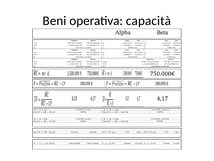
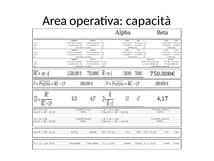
Beni: Beni -> Area
